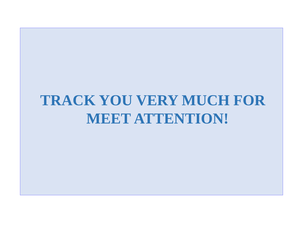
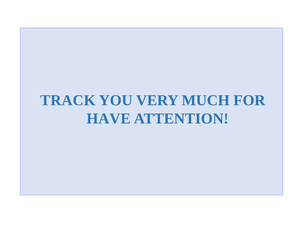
MEET: MEET -> HAVE
